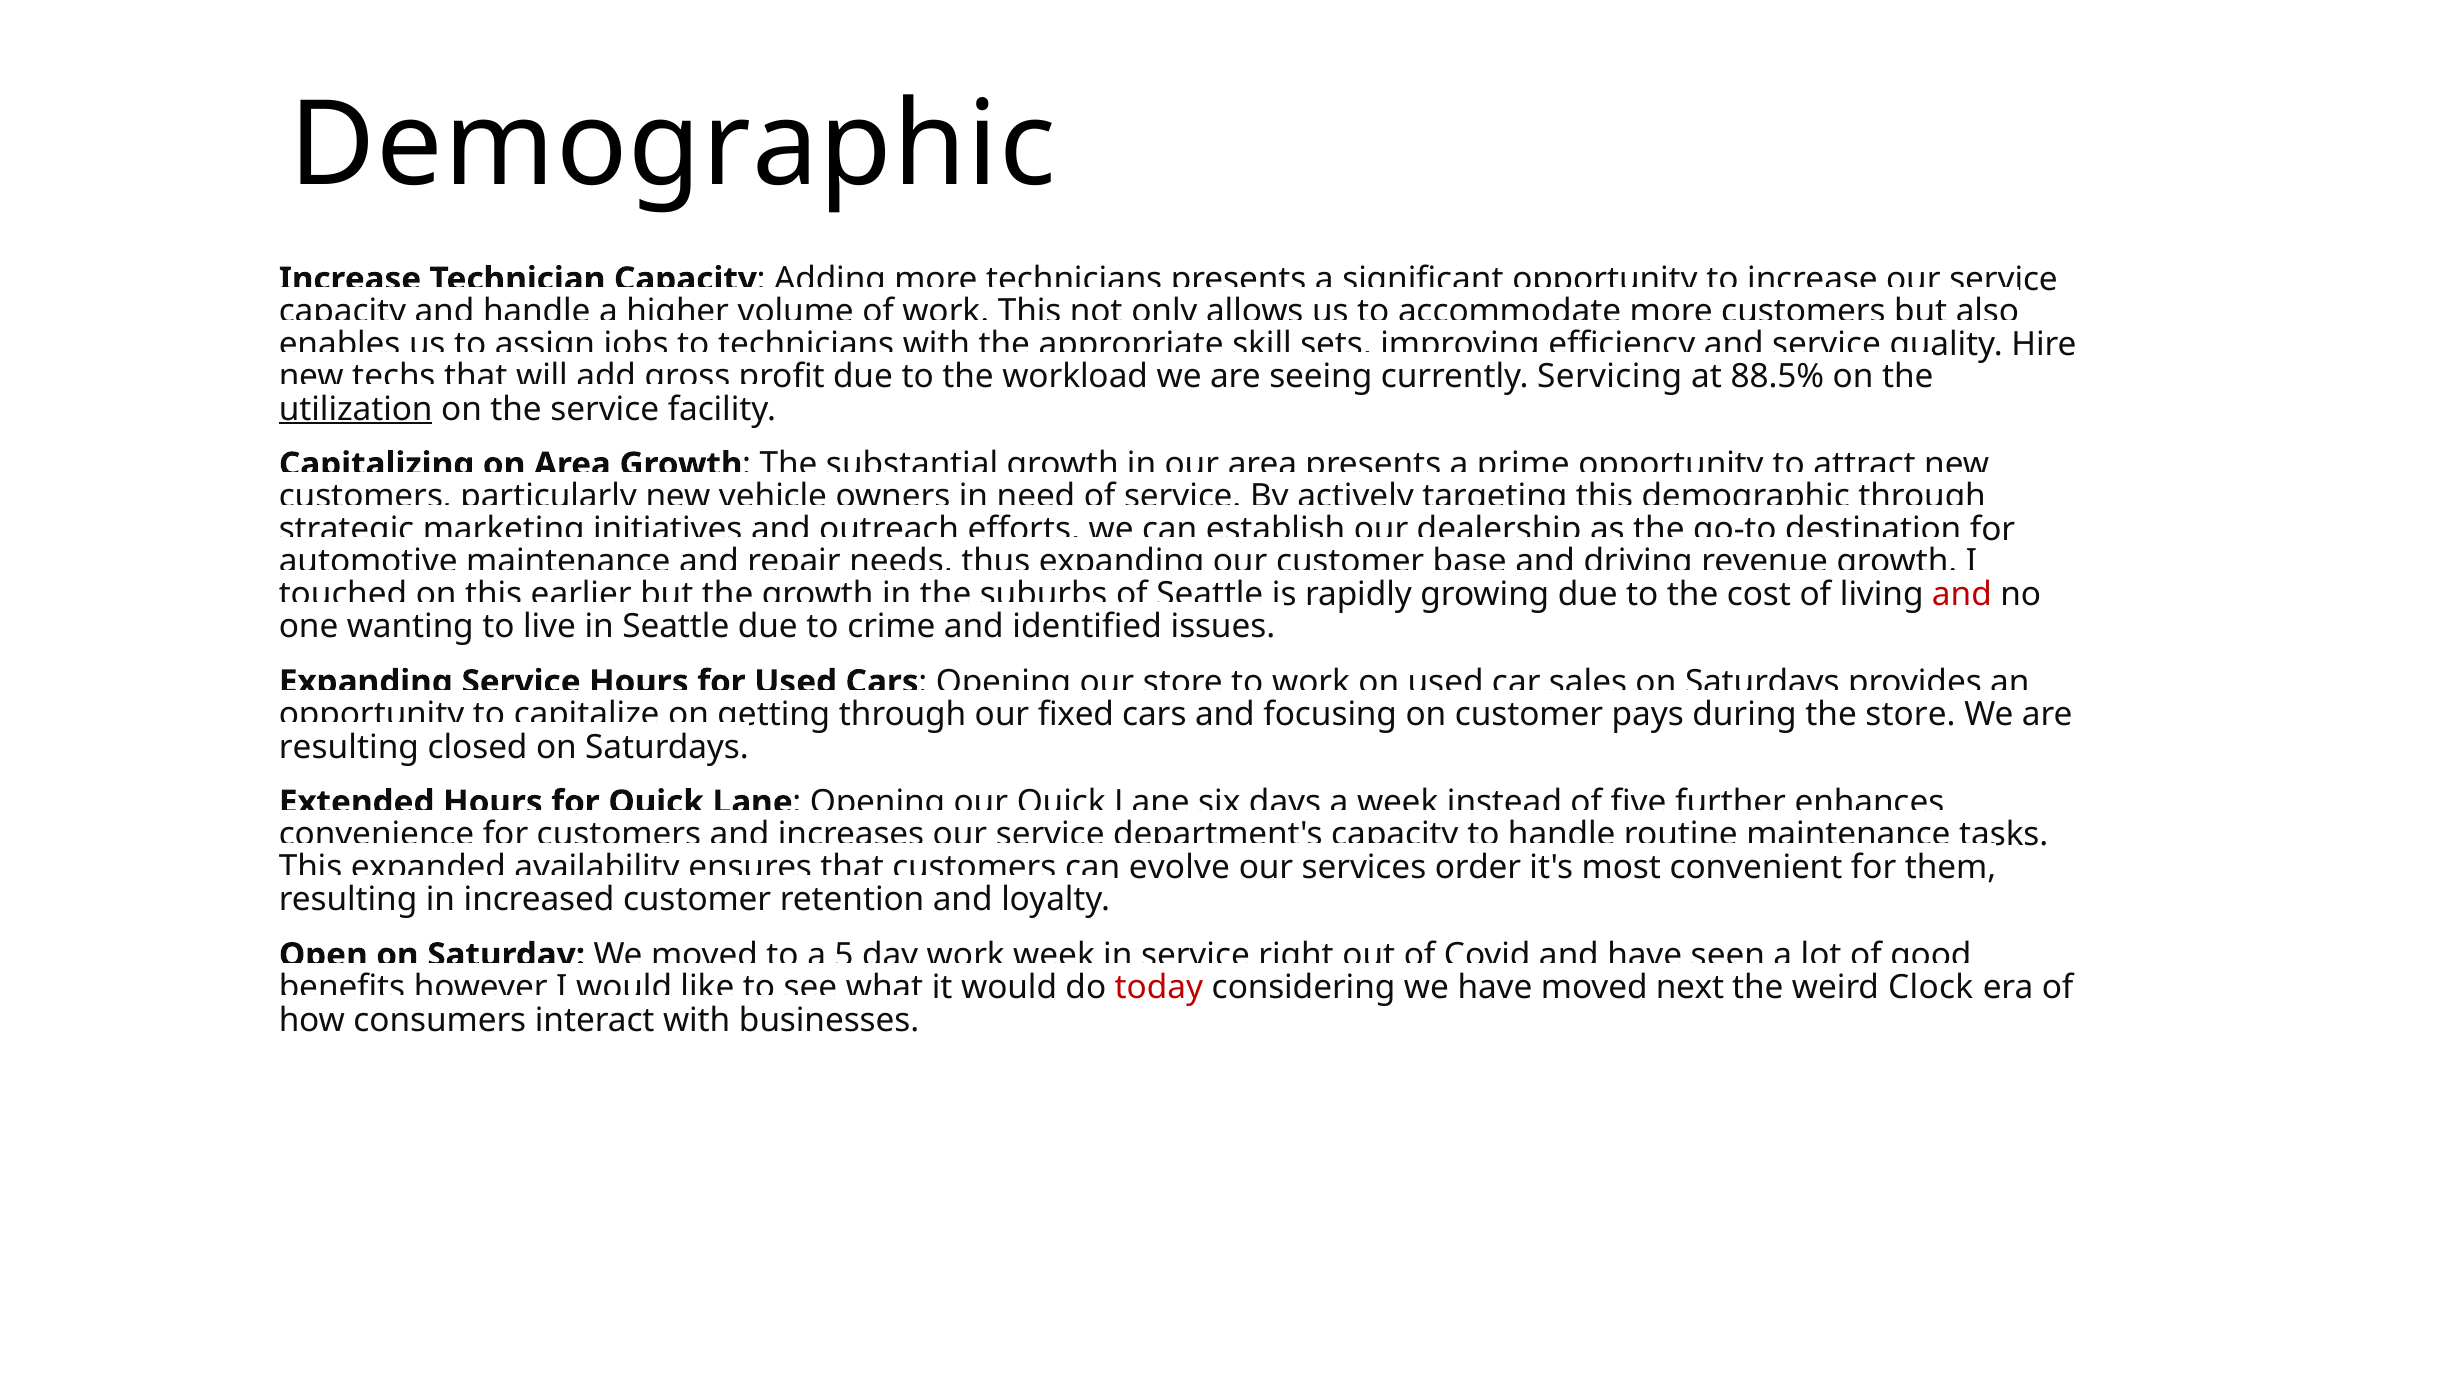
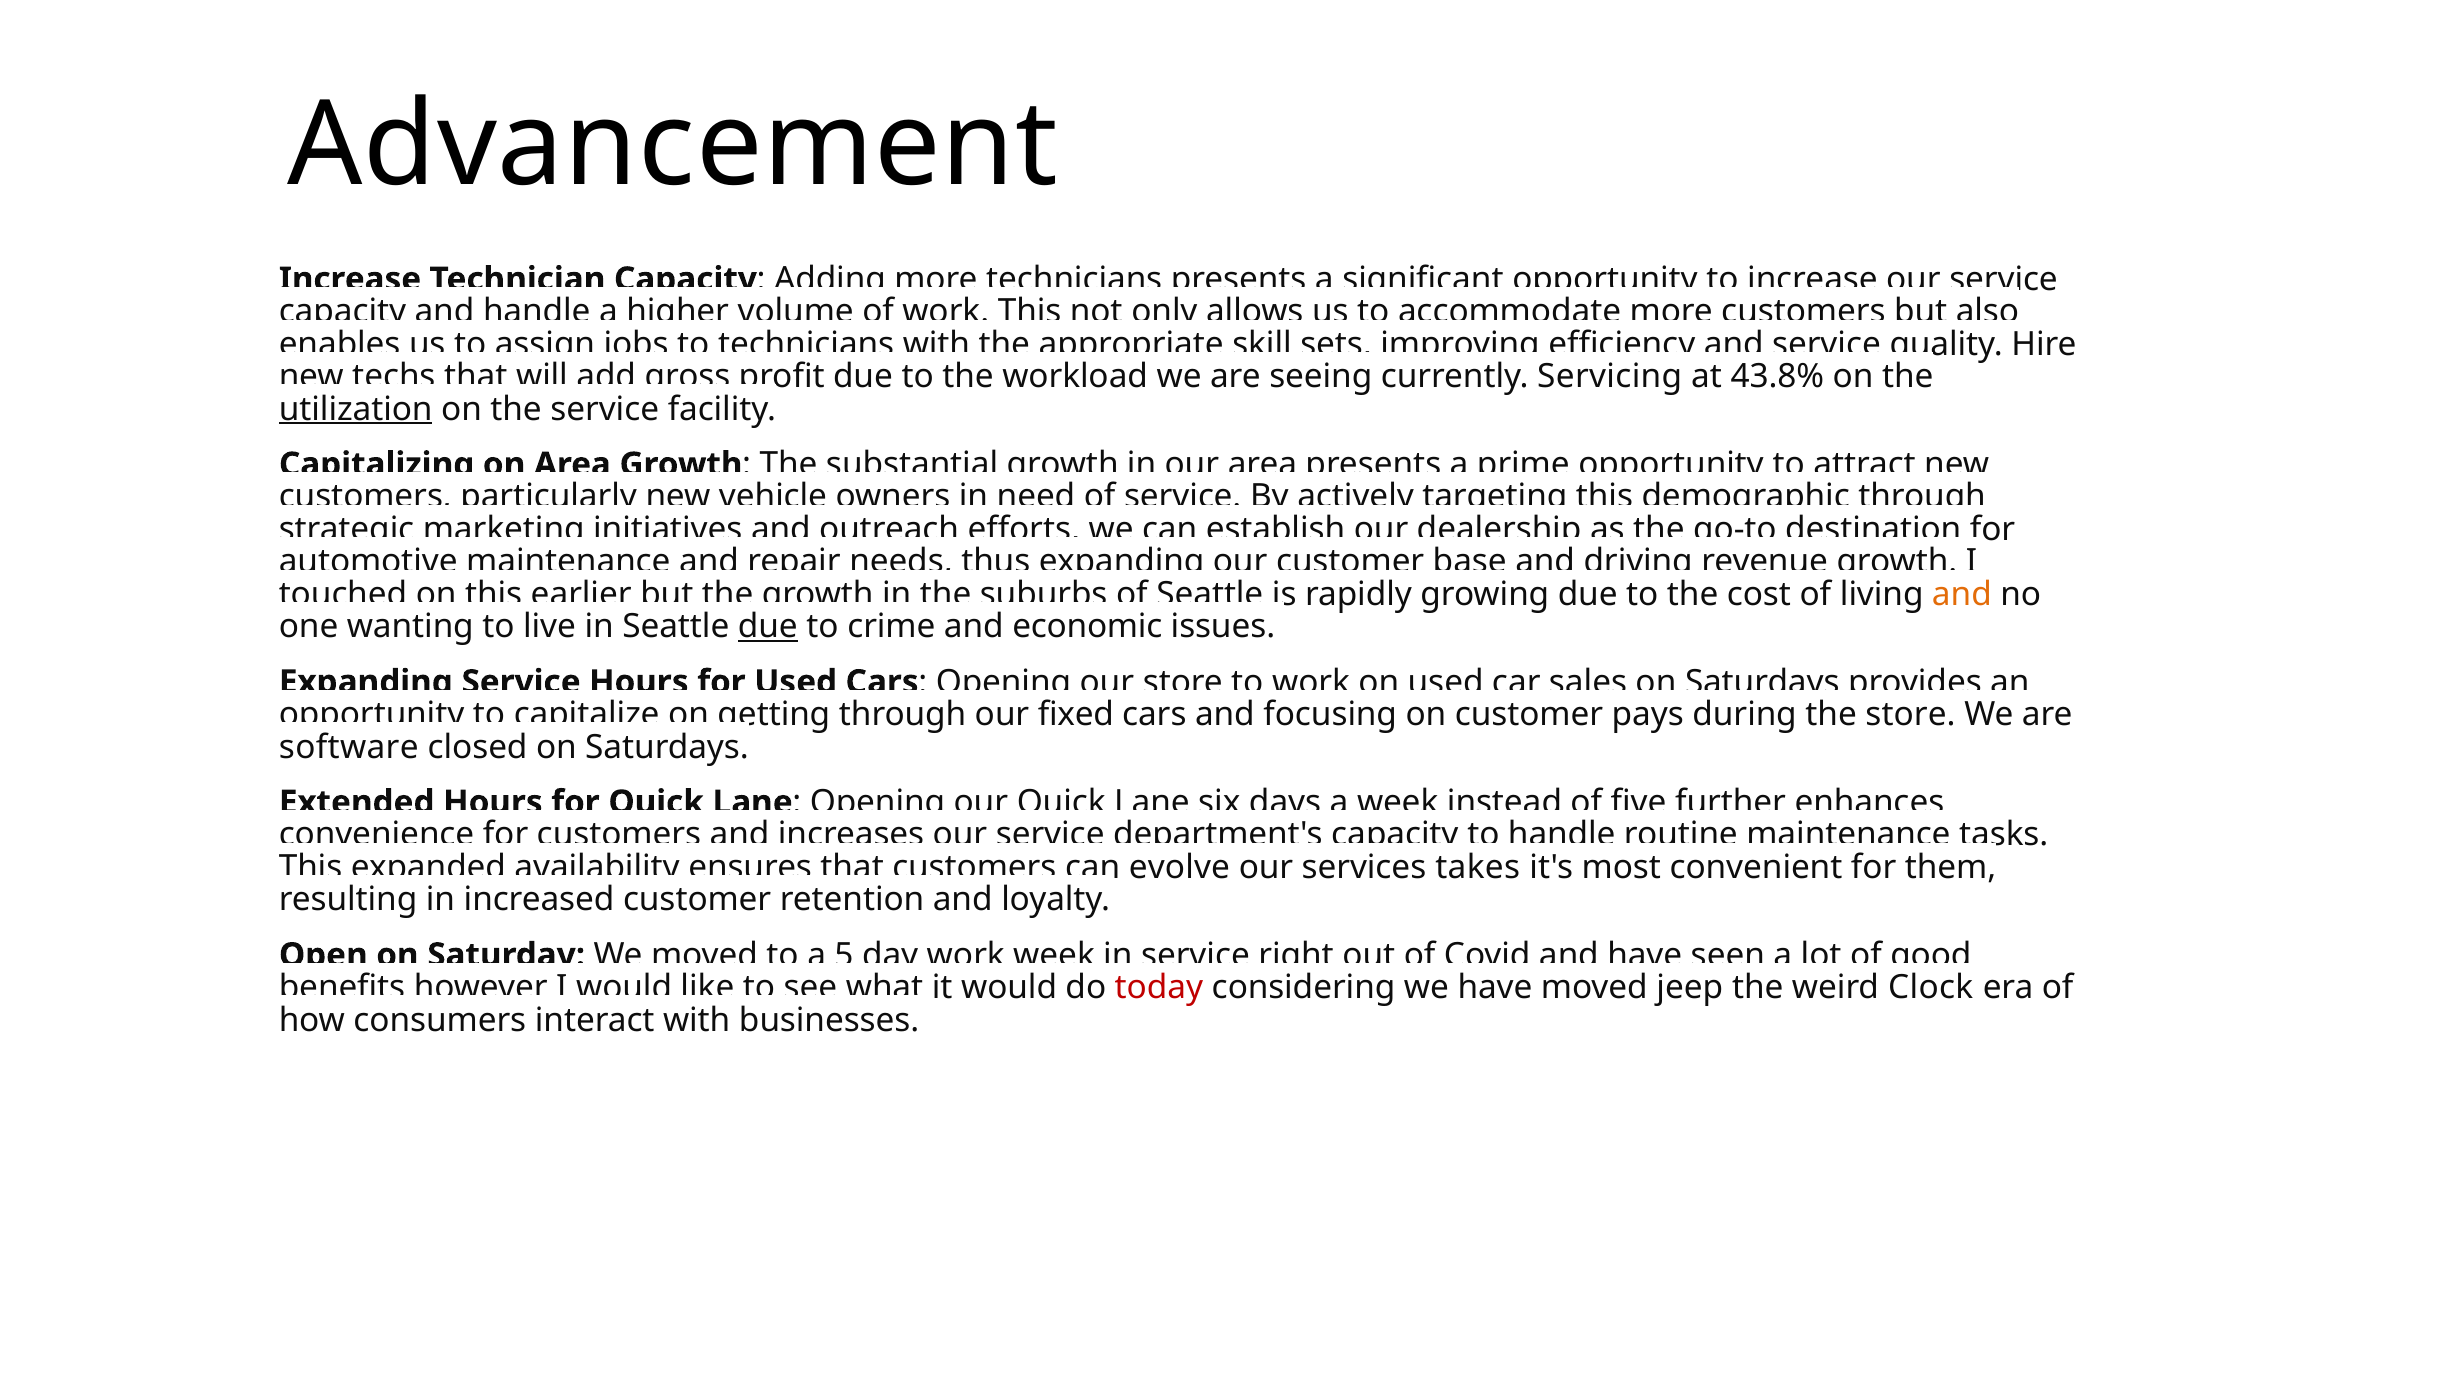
Demographic at (673, 145): Demographic -> Advancement
88.5%: 88.5% -> 43.8%
and at (1962, 594) colour: red -> orange
due at (768, 627) underline: none -> present
identified: identified -> economic
resulting at (349, 747): resulting -> software
order: order -> takes
next: next -> jeep
